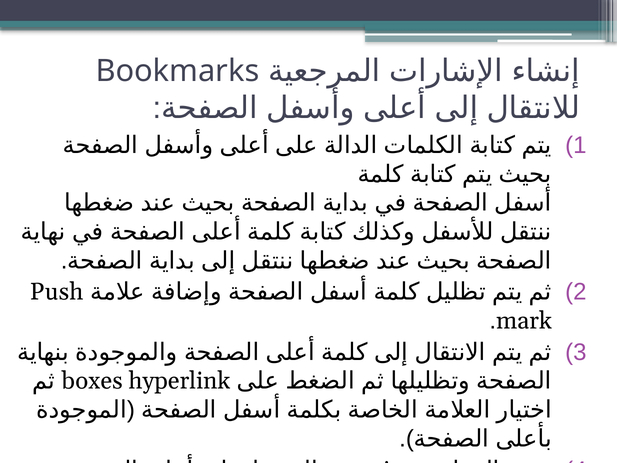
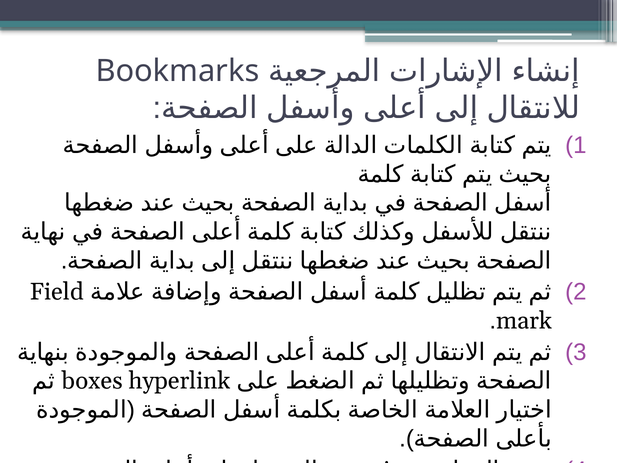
Push: Push -> Field
